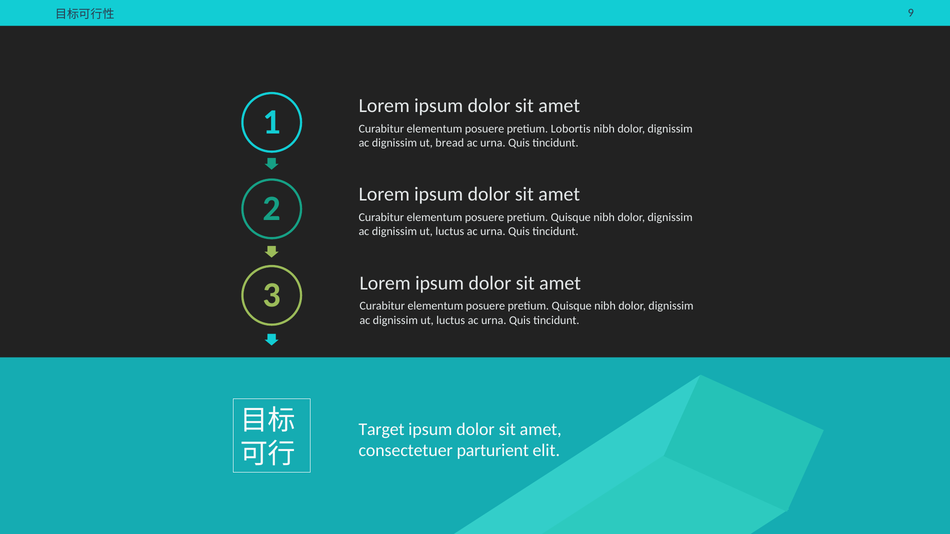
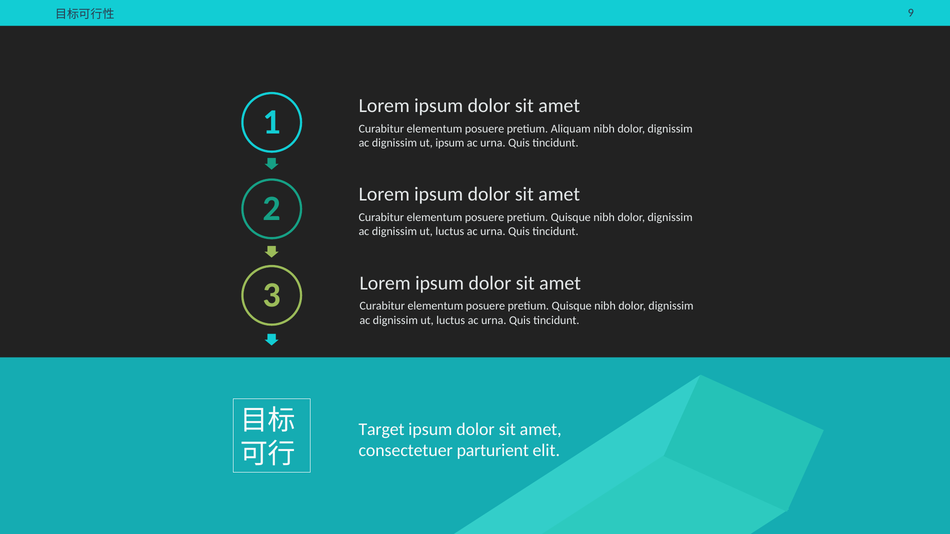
Lobortis: Lobortis -> Aliquam
ut bread: bread -> ipsum
